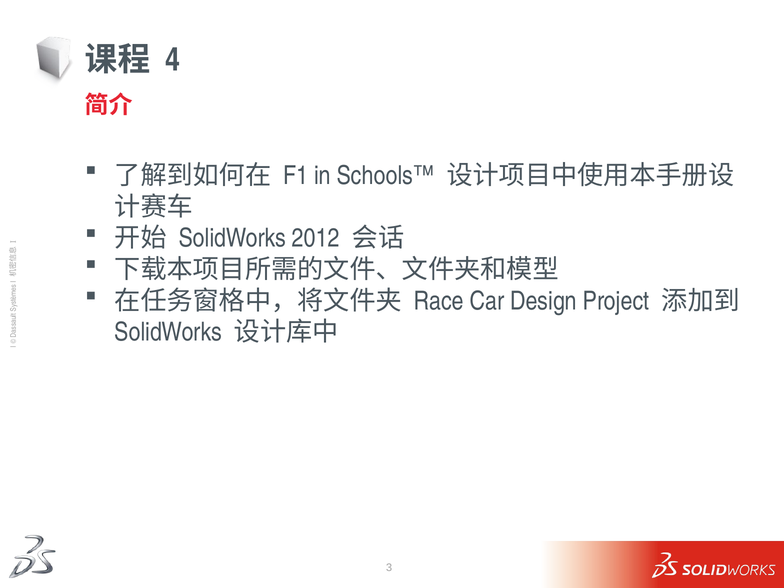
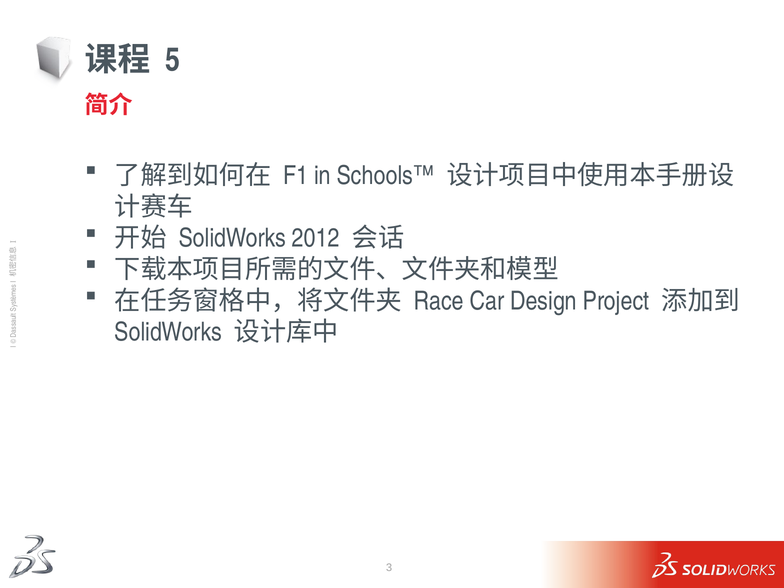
4: 4 -> 5
